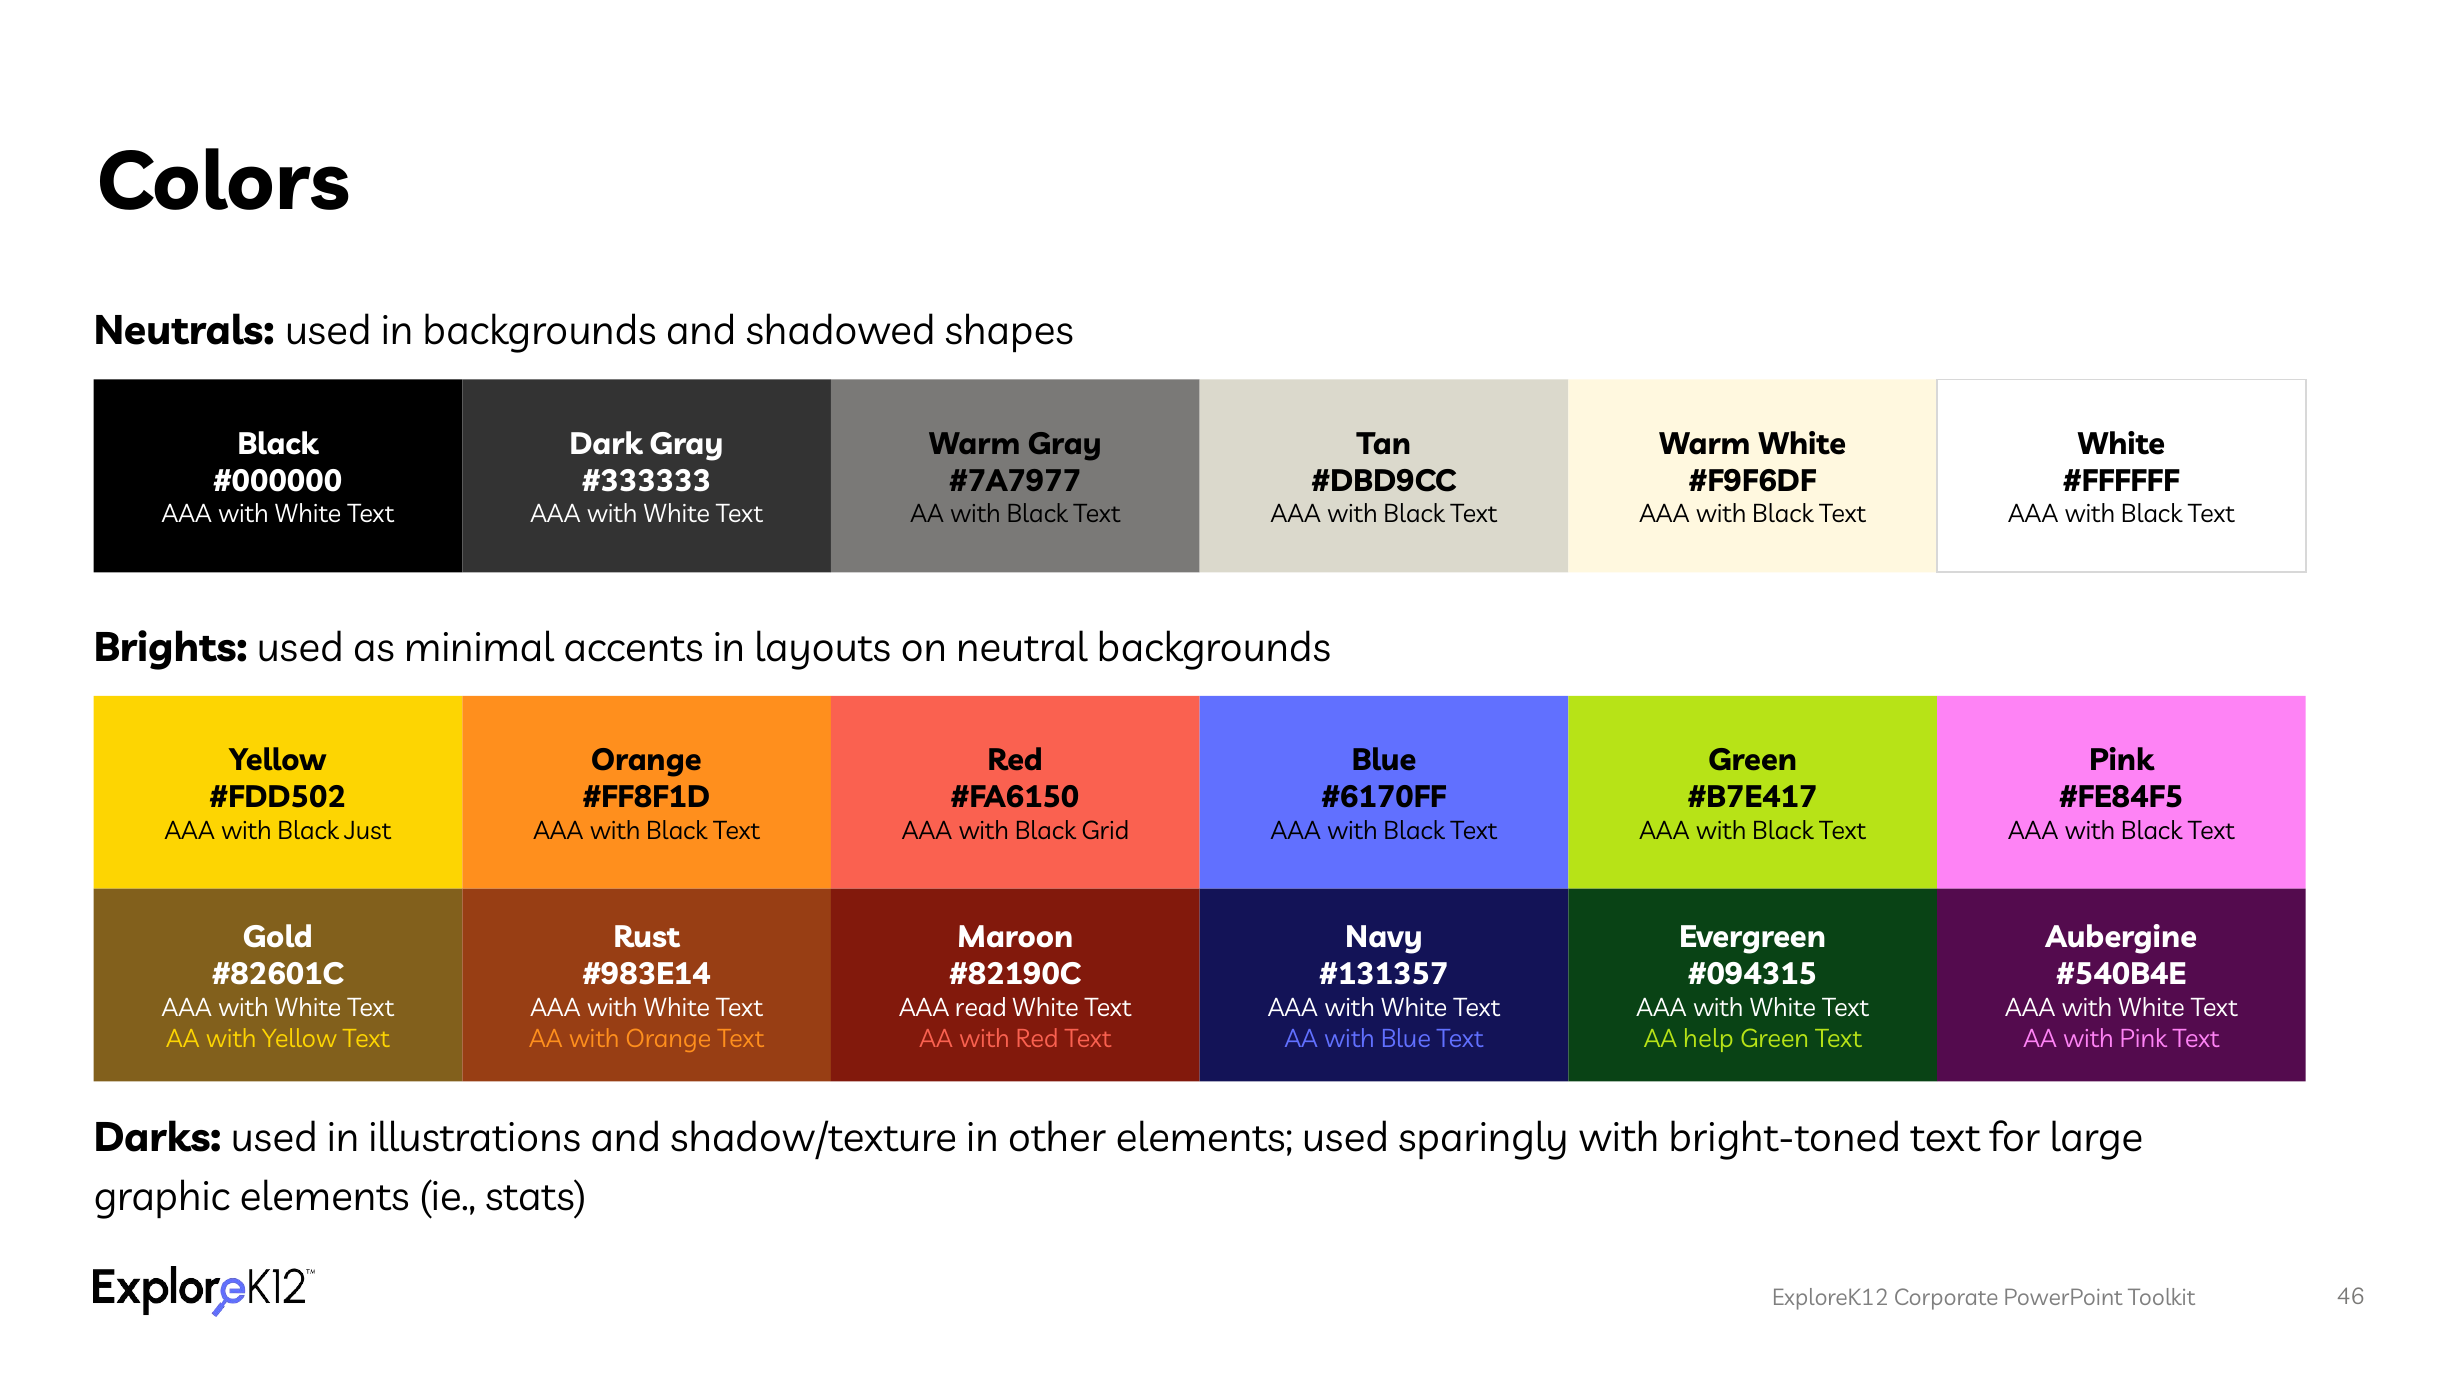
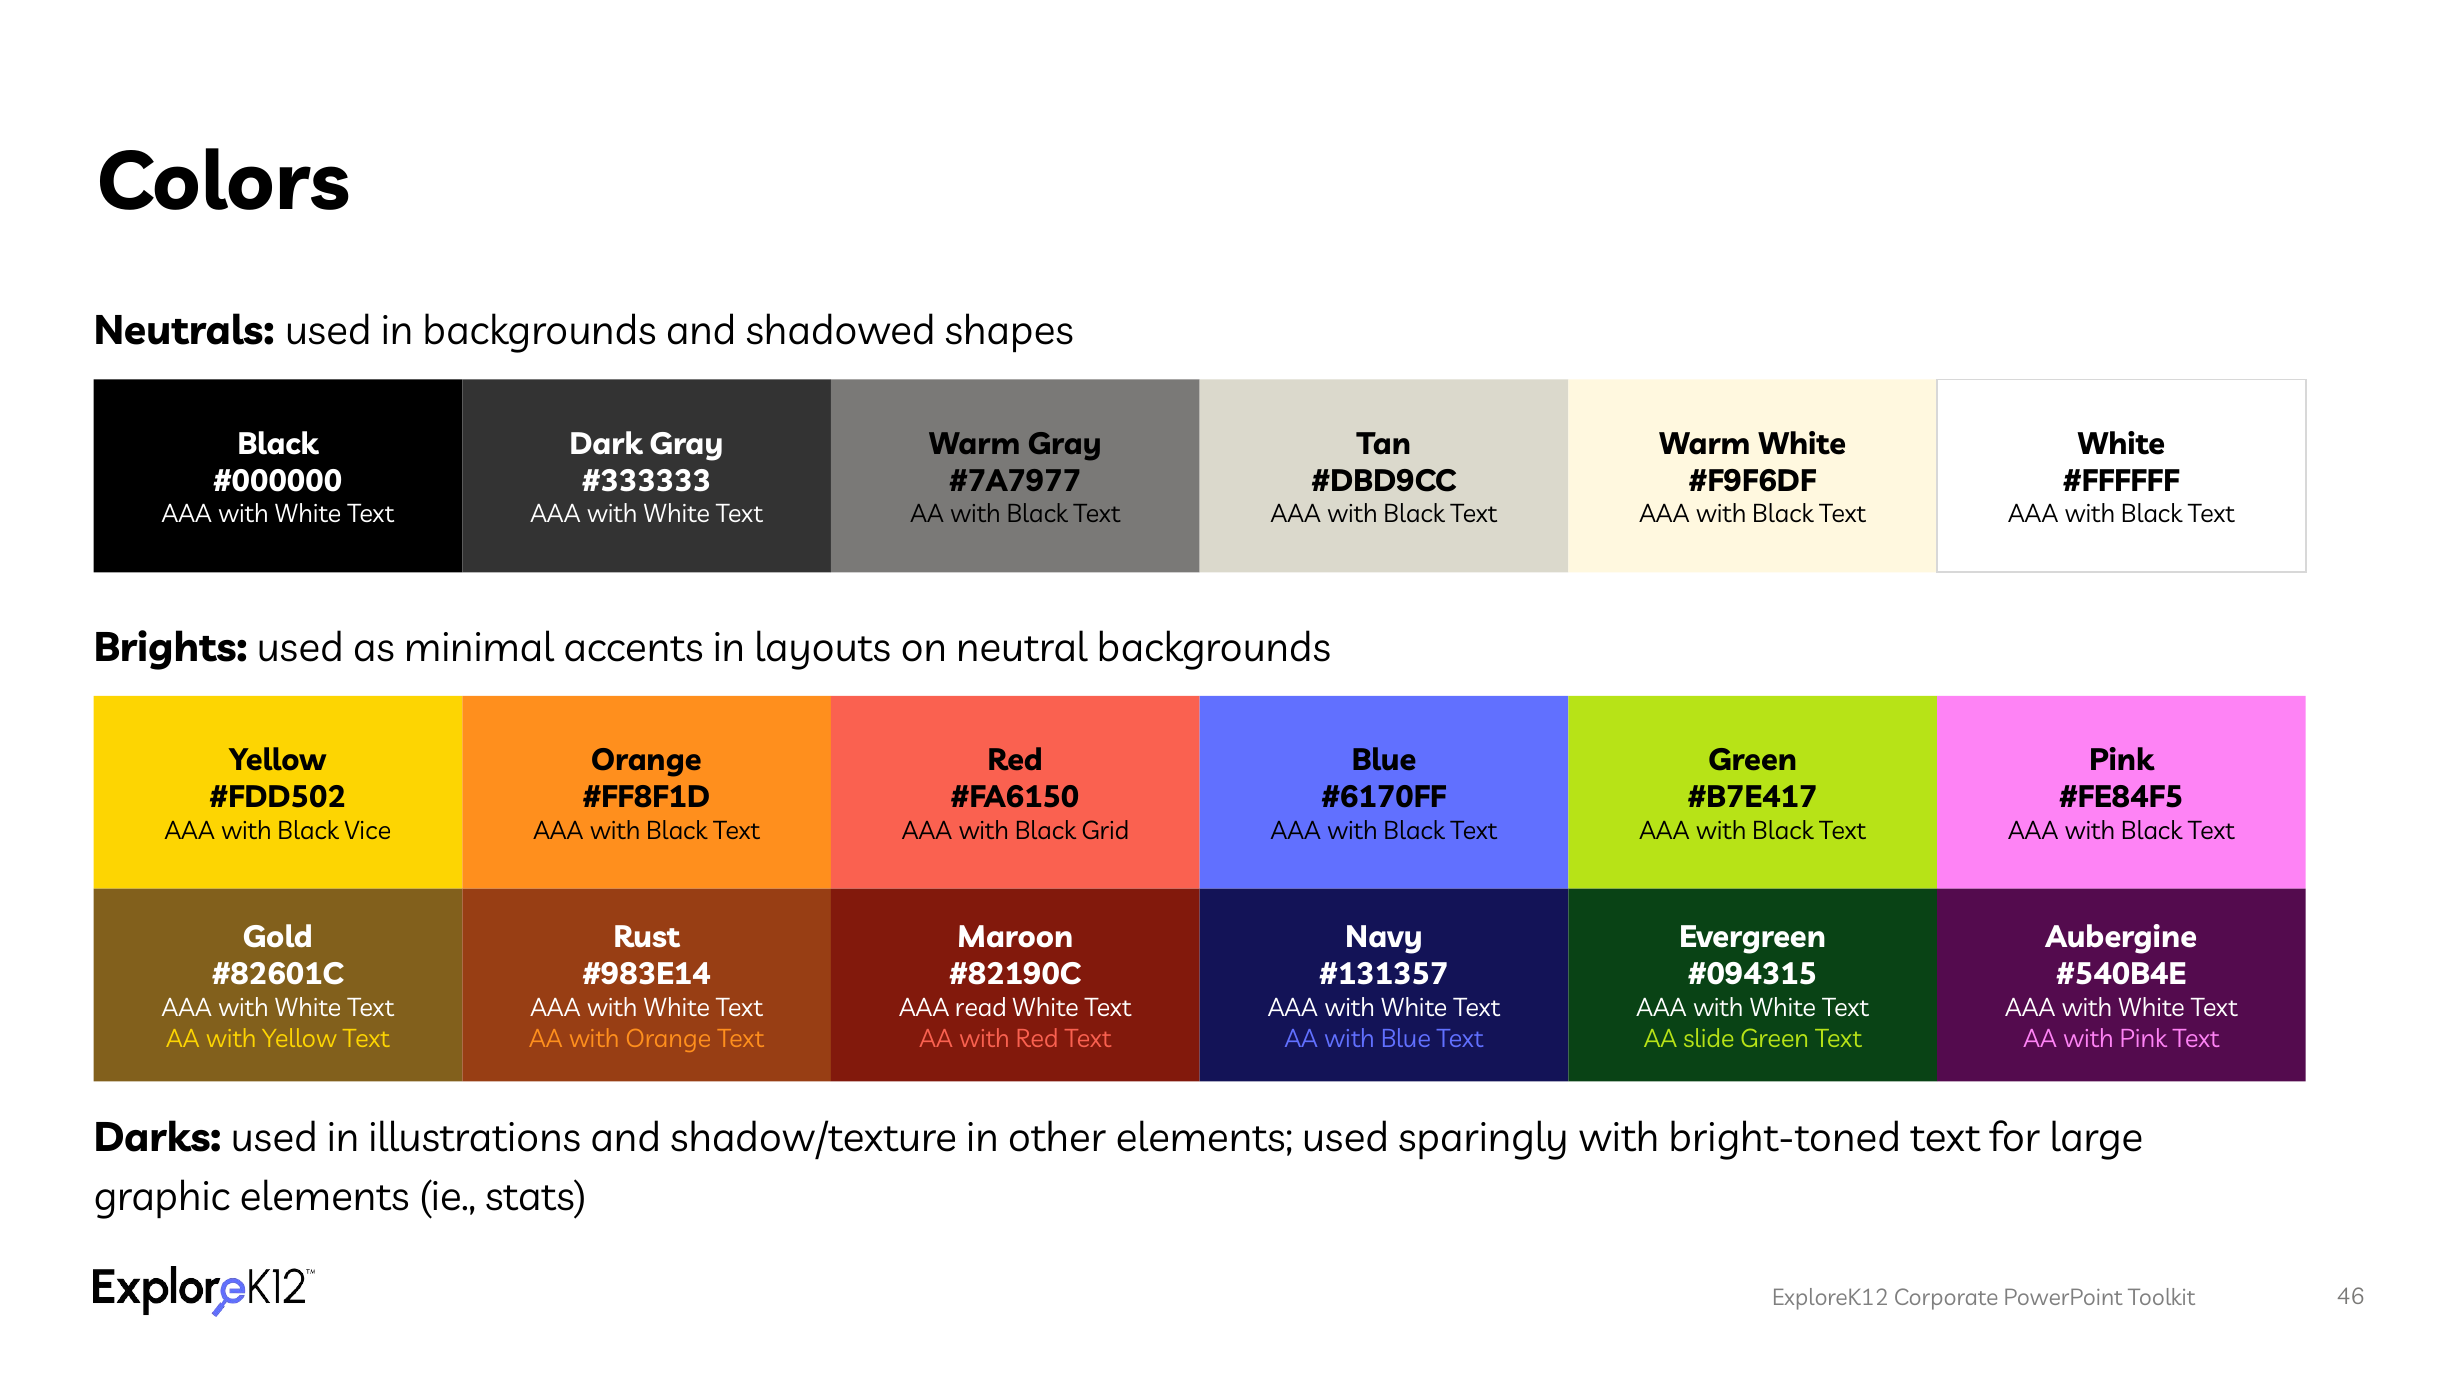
Just: Just -> Vice
help: help -> slide
